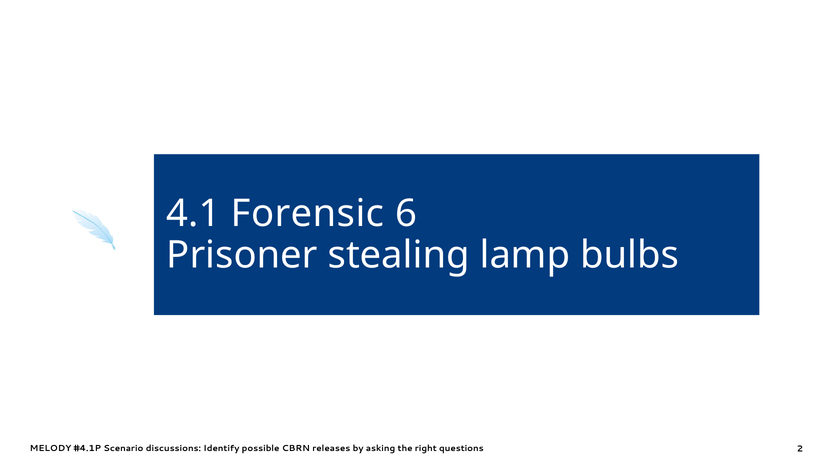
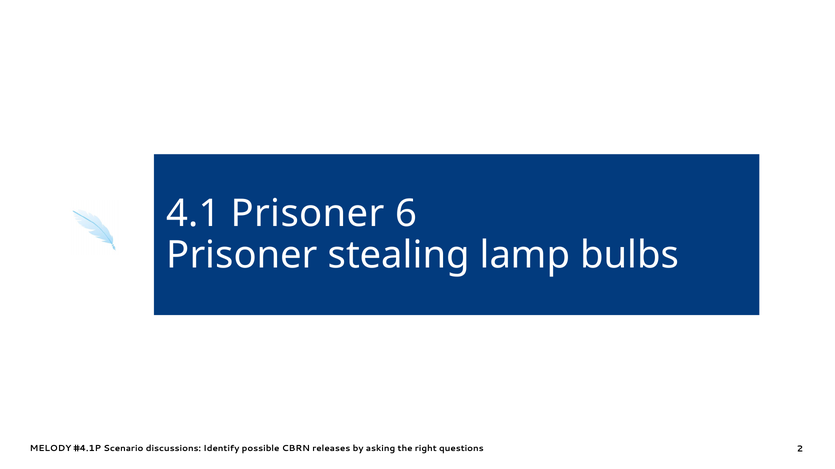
4.1 Forensic: Forensic -> Prisoner
